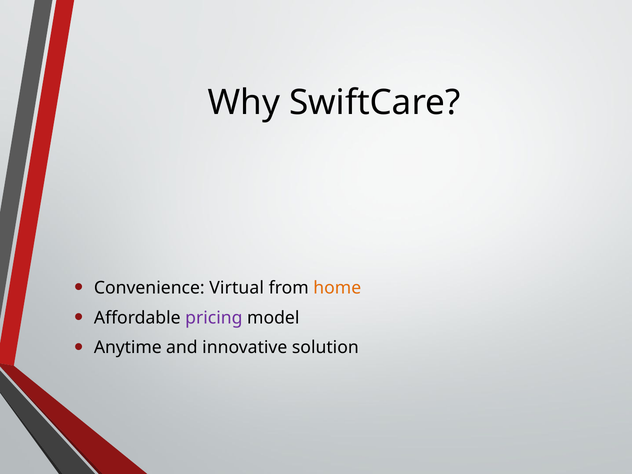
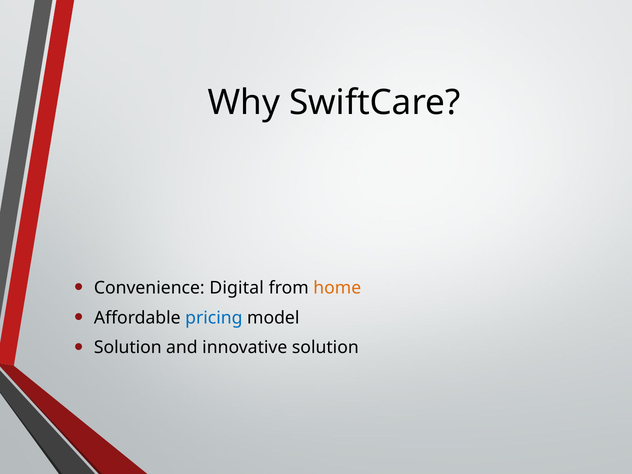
Virtual: Virtual -> Digital
pricing colour: purple -> blue
Anytime at (128, 348): Anytime -> Solution
